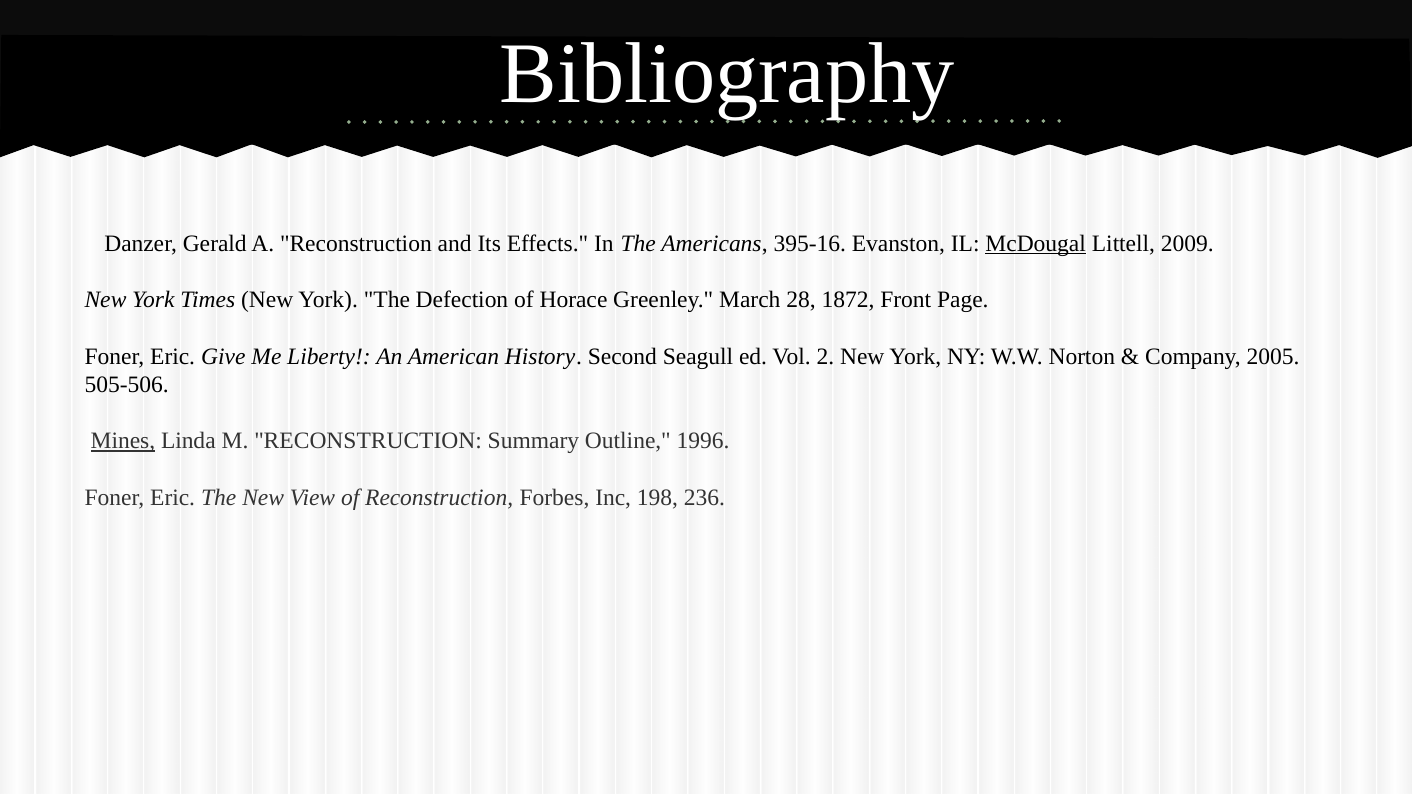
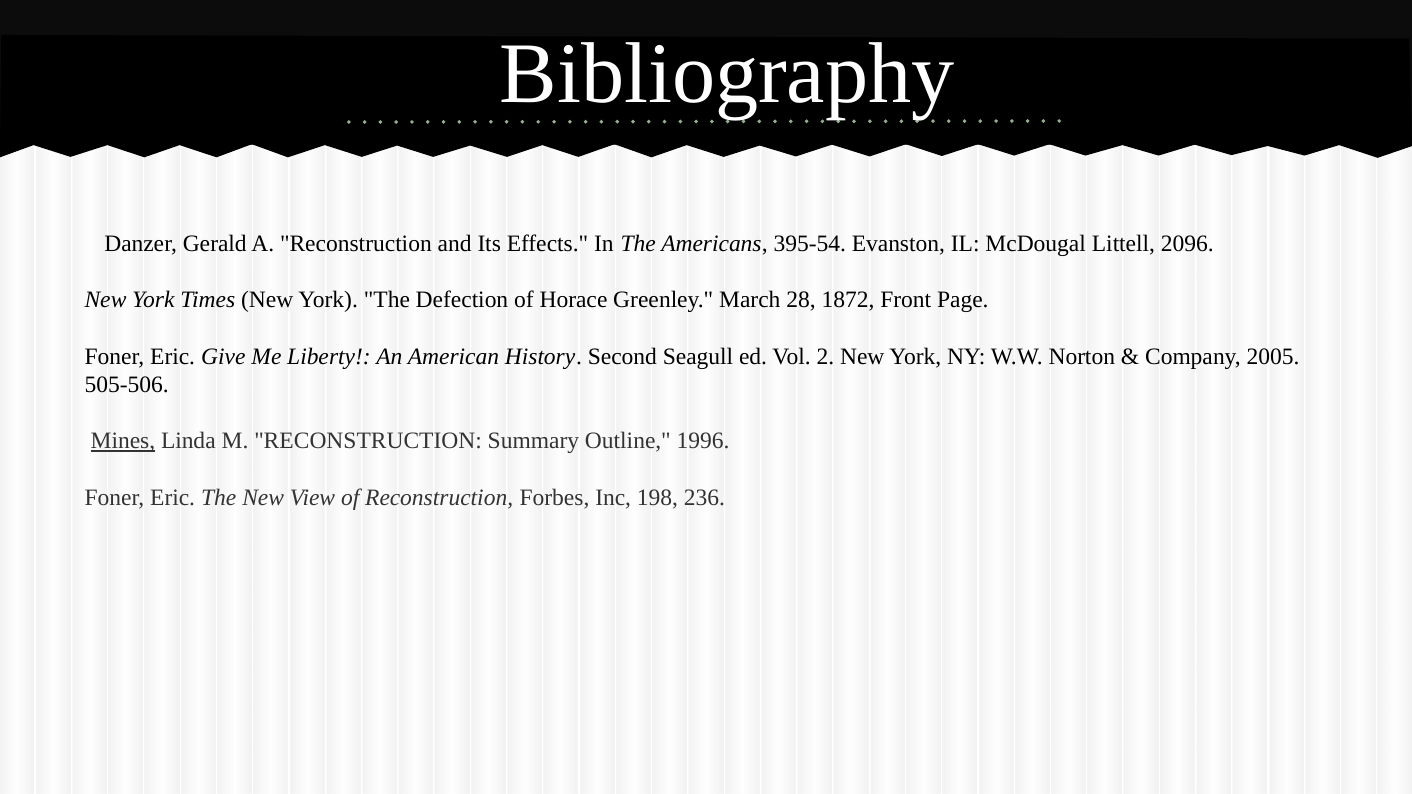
395-16: 395-16 -> 395-54
McDougal underline: present -> none
2009: 2009 -> 2096
